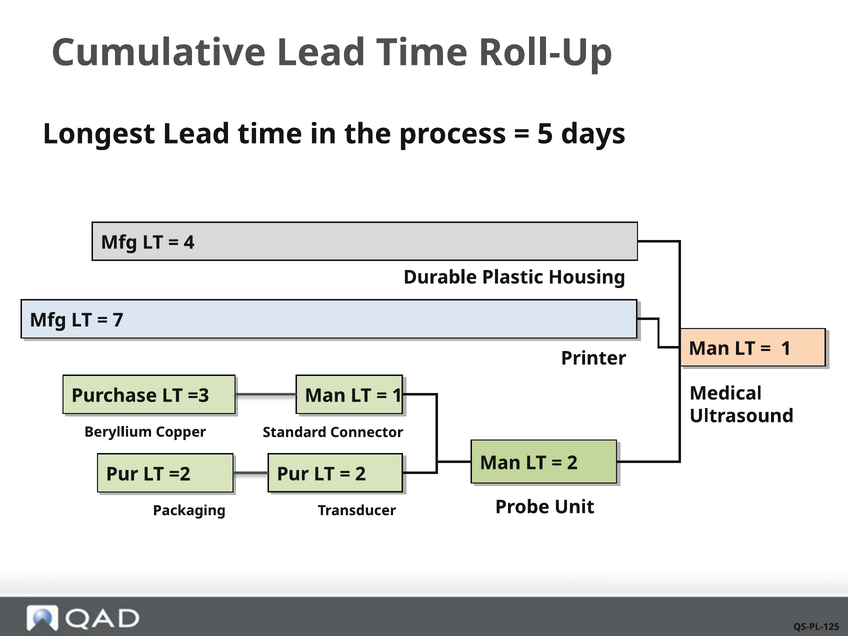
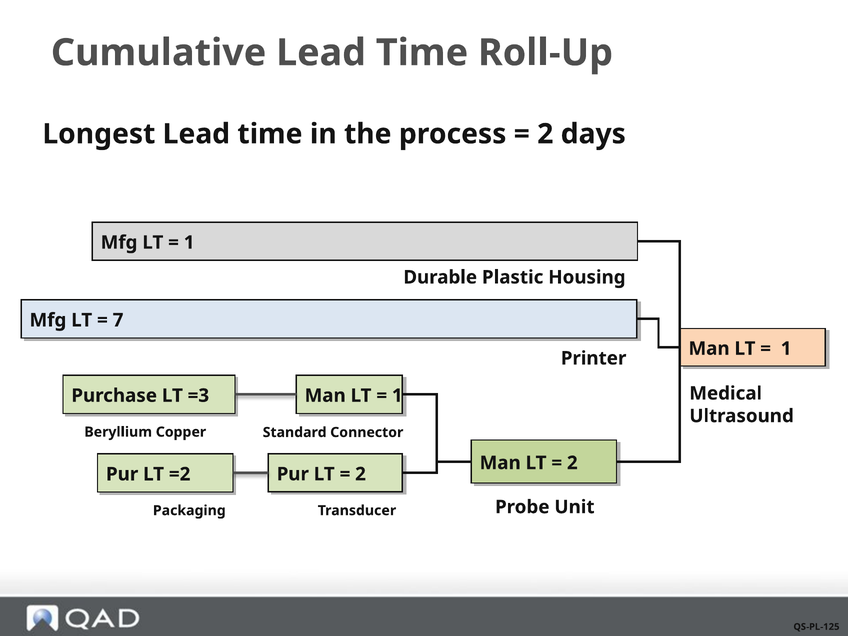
5 at (545, 134): 5 -> 2
4 at (189, 243): 4 -> 1
